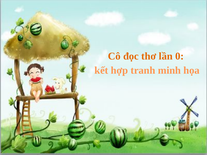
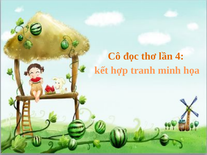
0: 0 -> 4
